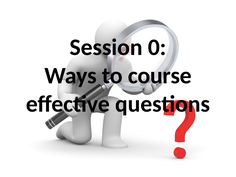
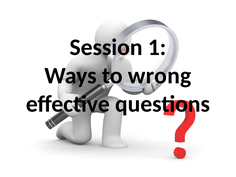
0: 0 -> 1
course: course -> wrong
